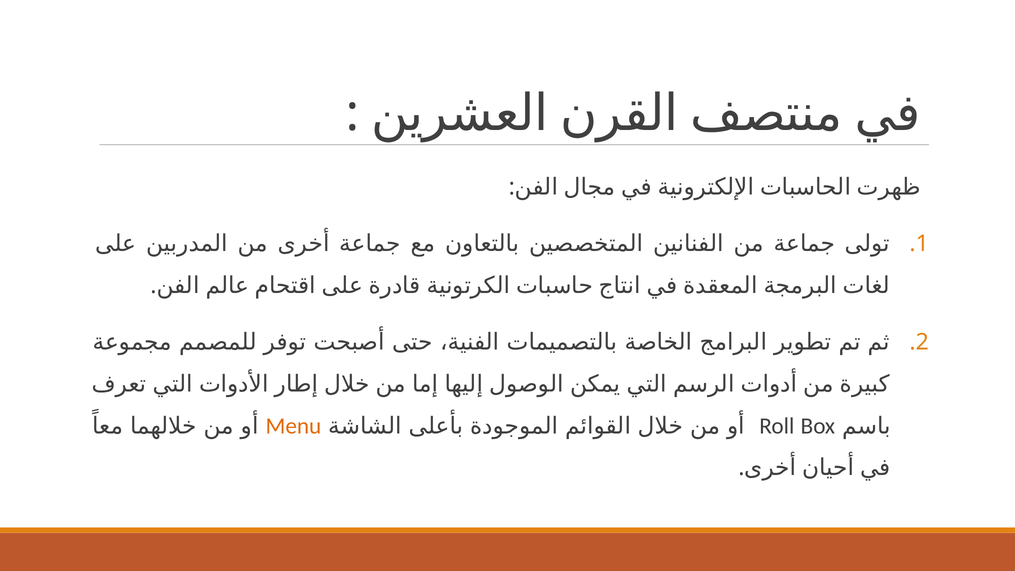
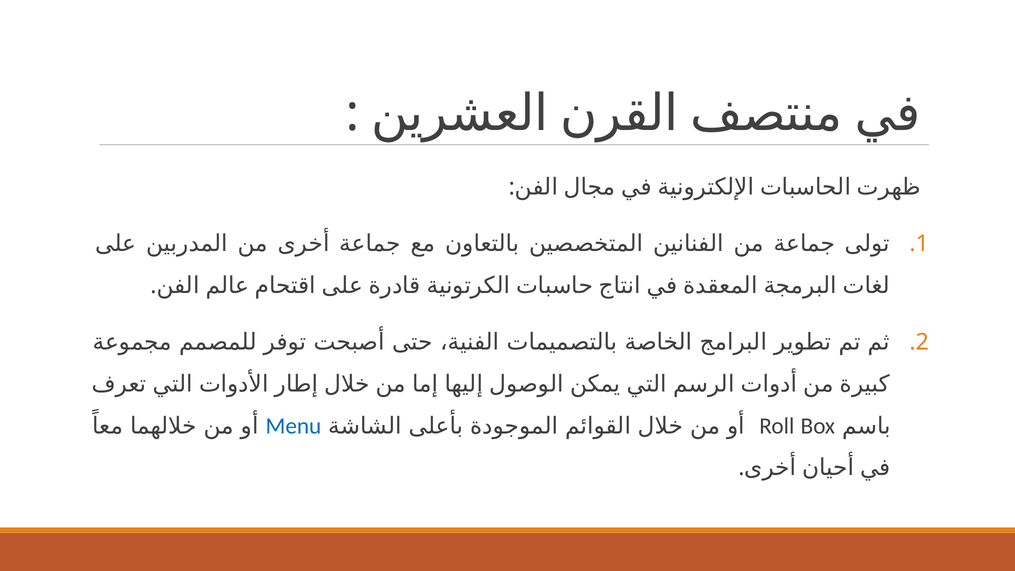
Menu colour: orange -> blue
